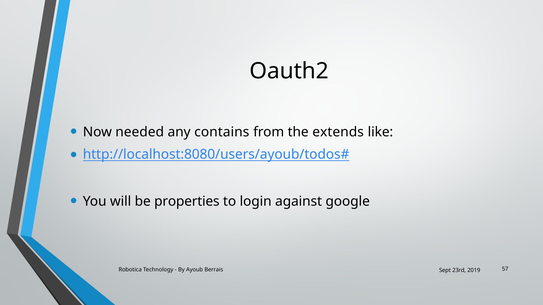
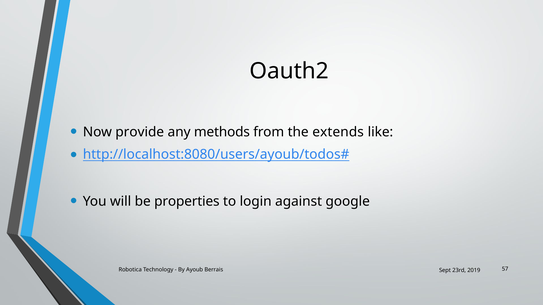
needed: needed -> provide
contains: contains -> methods
